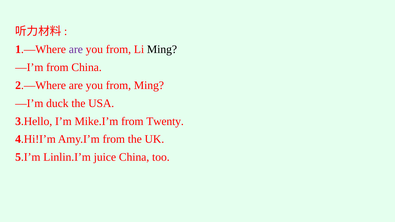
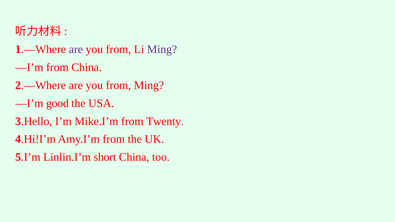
Ming at (162, 49) colour: black -> purple
duck: duck -> good
juice: juice -> short
